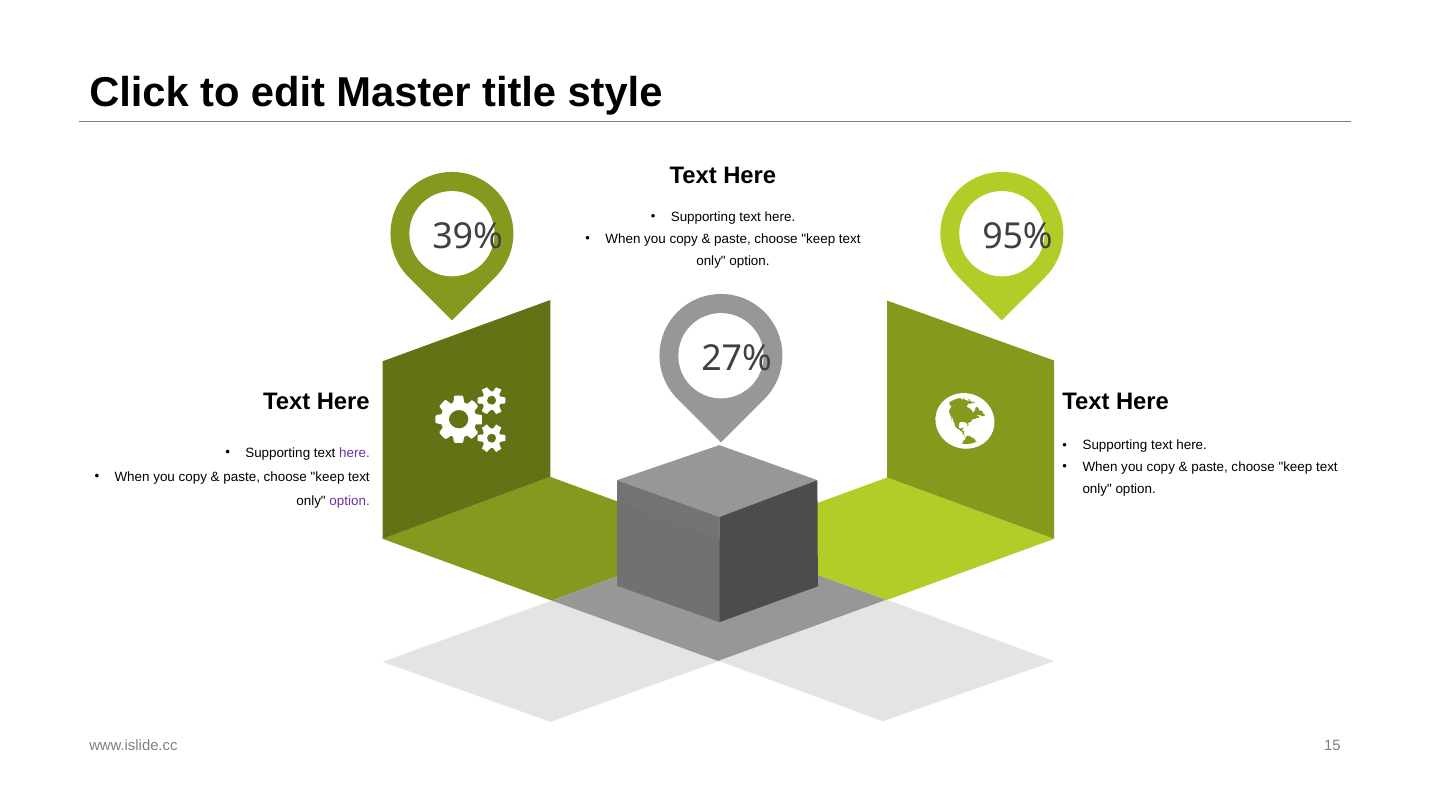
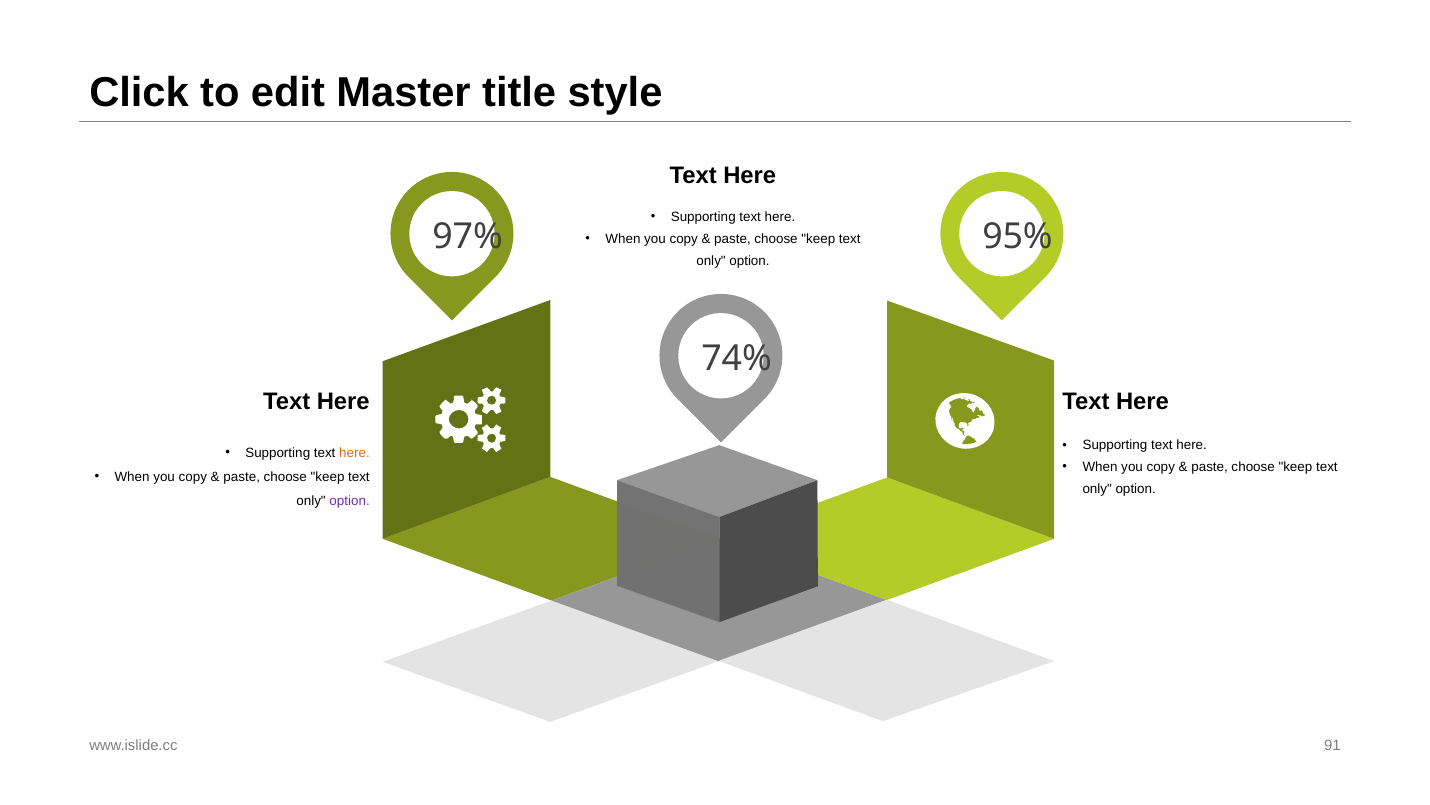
39%: 39% -> 97%
27%: 27% -> 74%
here at (354, 453) colour: purple -> orange
15: 15 -> 91
